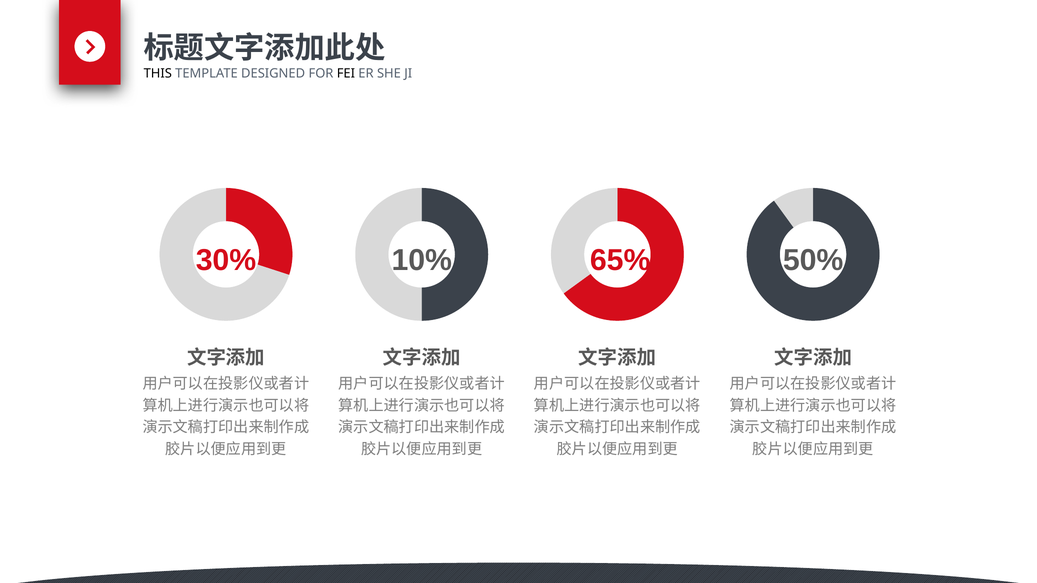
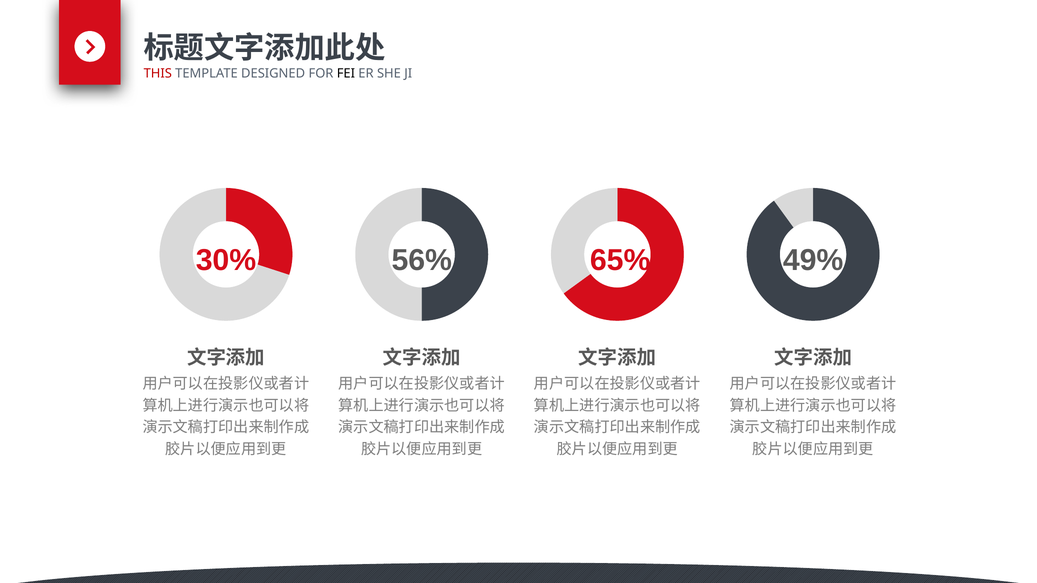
THIS colour: black -> red
10%: 10% -> 56%
50%: 50% -> 49%
